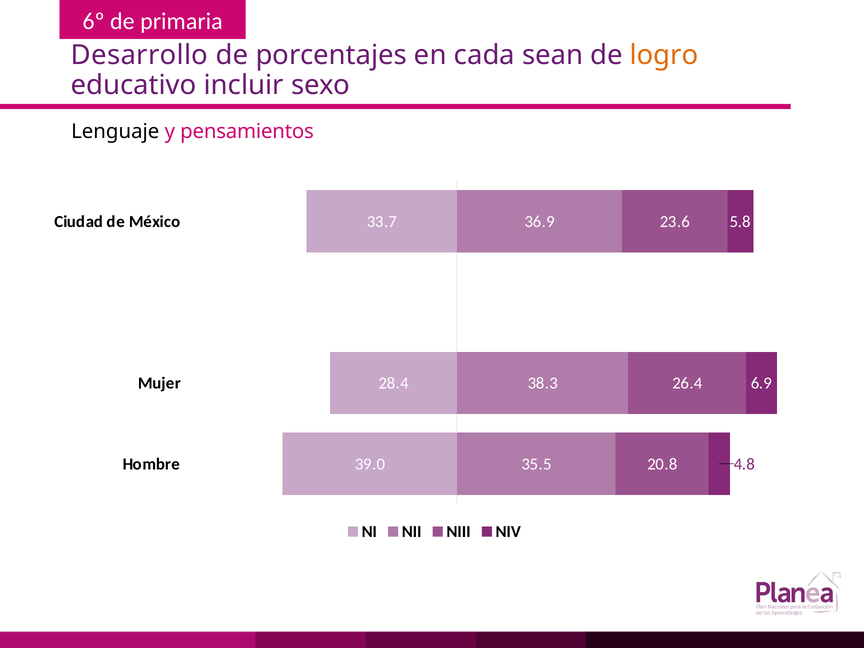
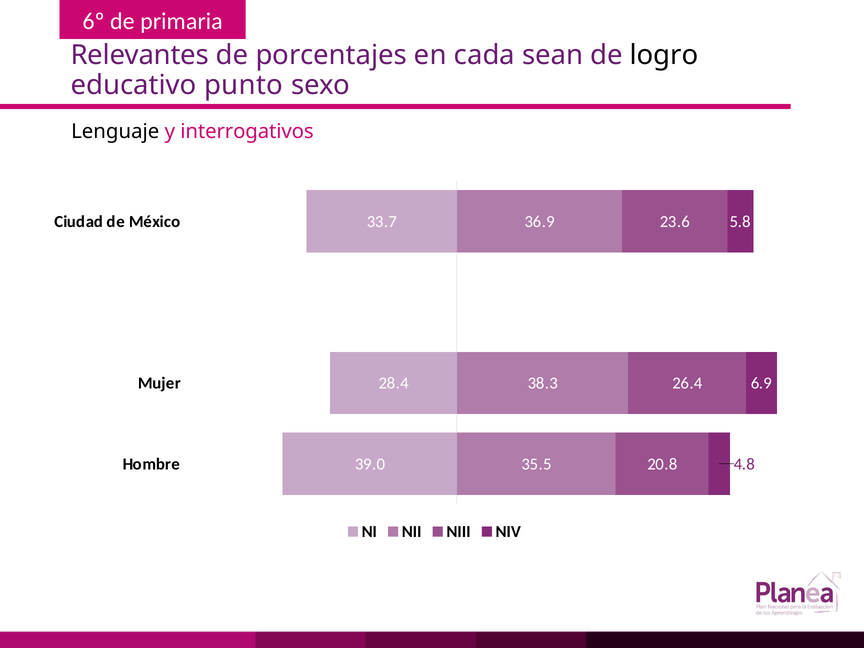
Desarrollo: Desarrollo -> Relevantes
logro colour: orange -> black
incluir: incluir -> punto
pensamientos: pensamientos -> interrogativos
